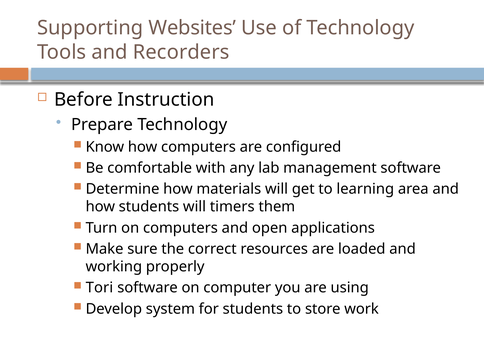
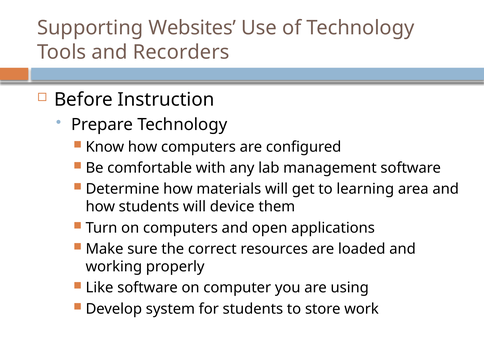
timers: timers -> device
Tori: Tori -> Like
